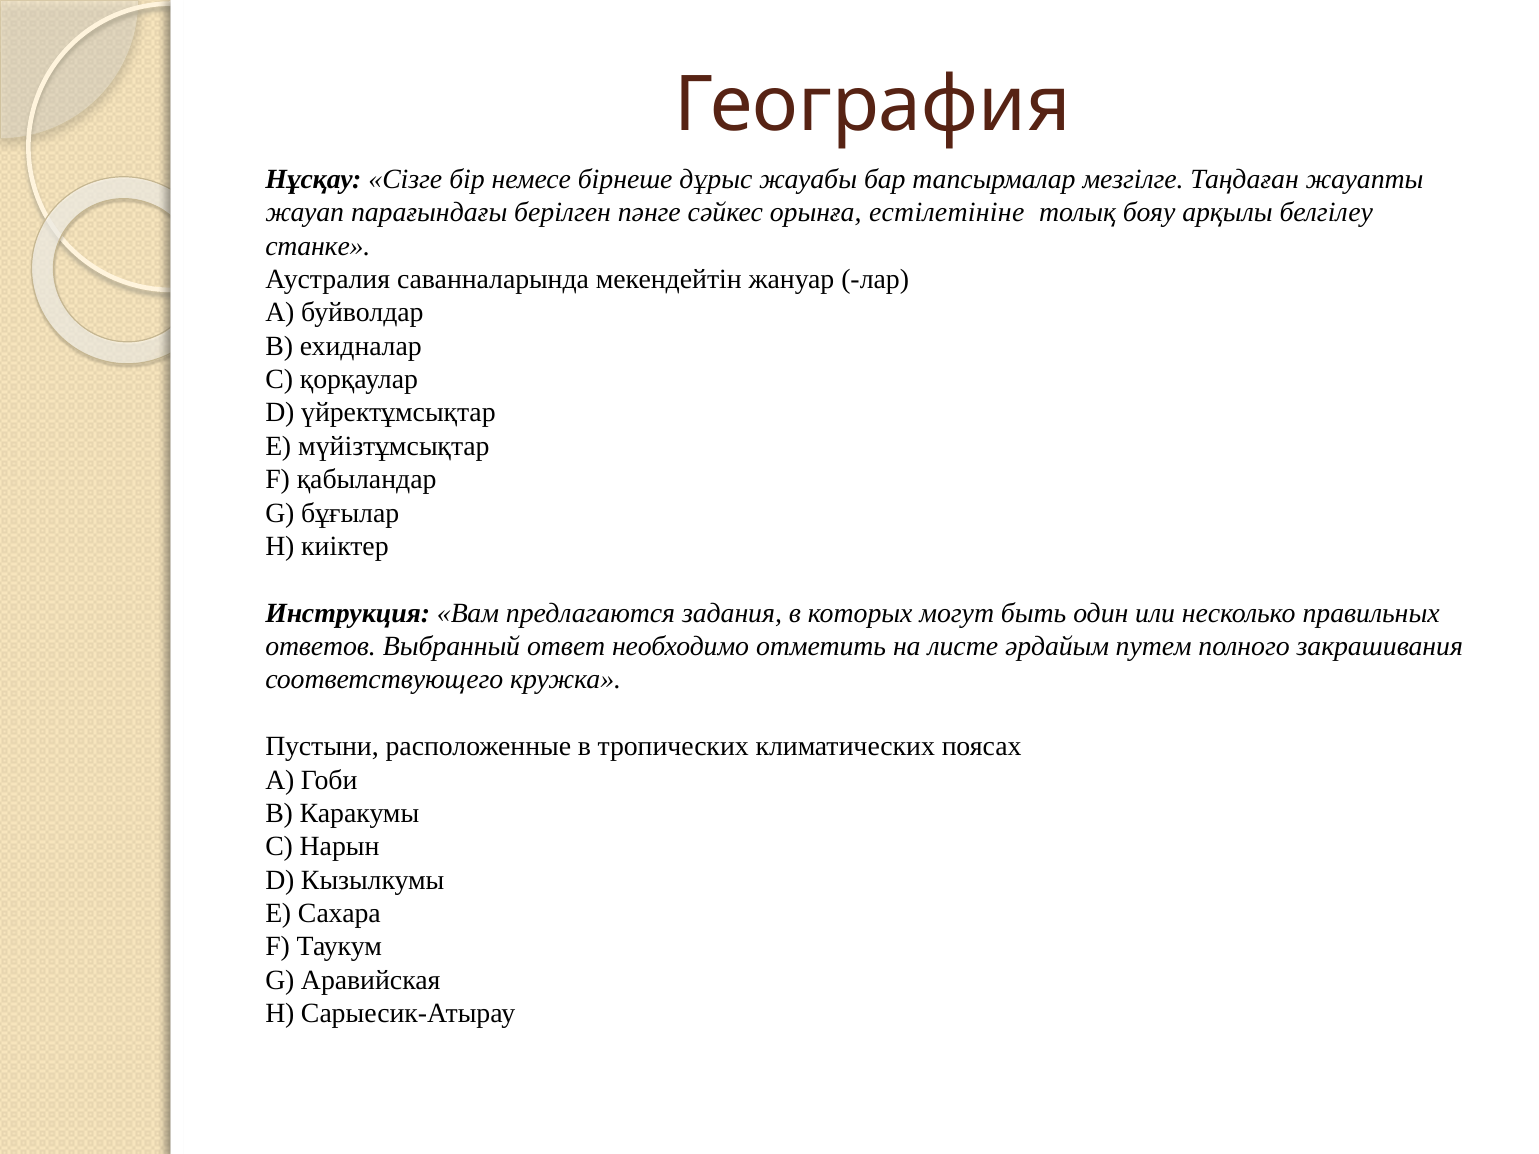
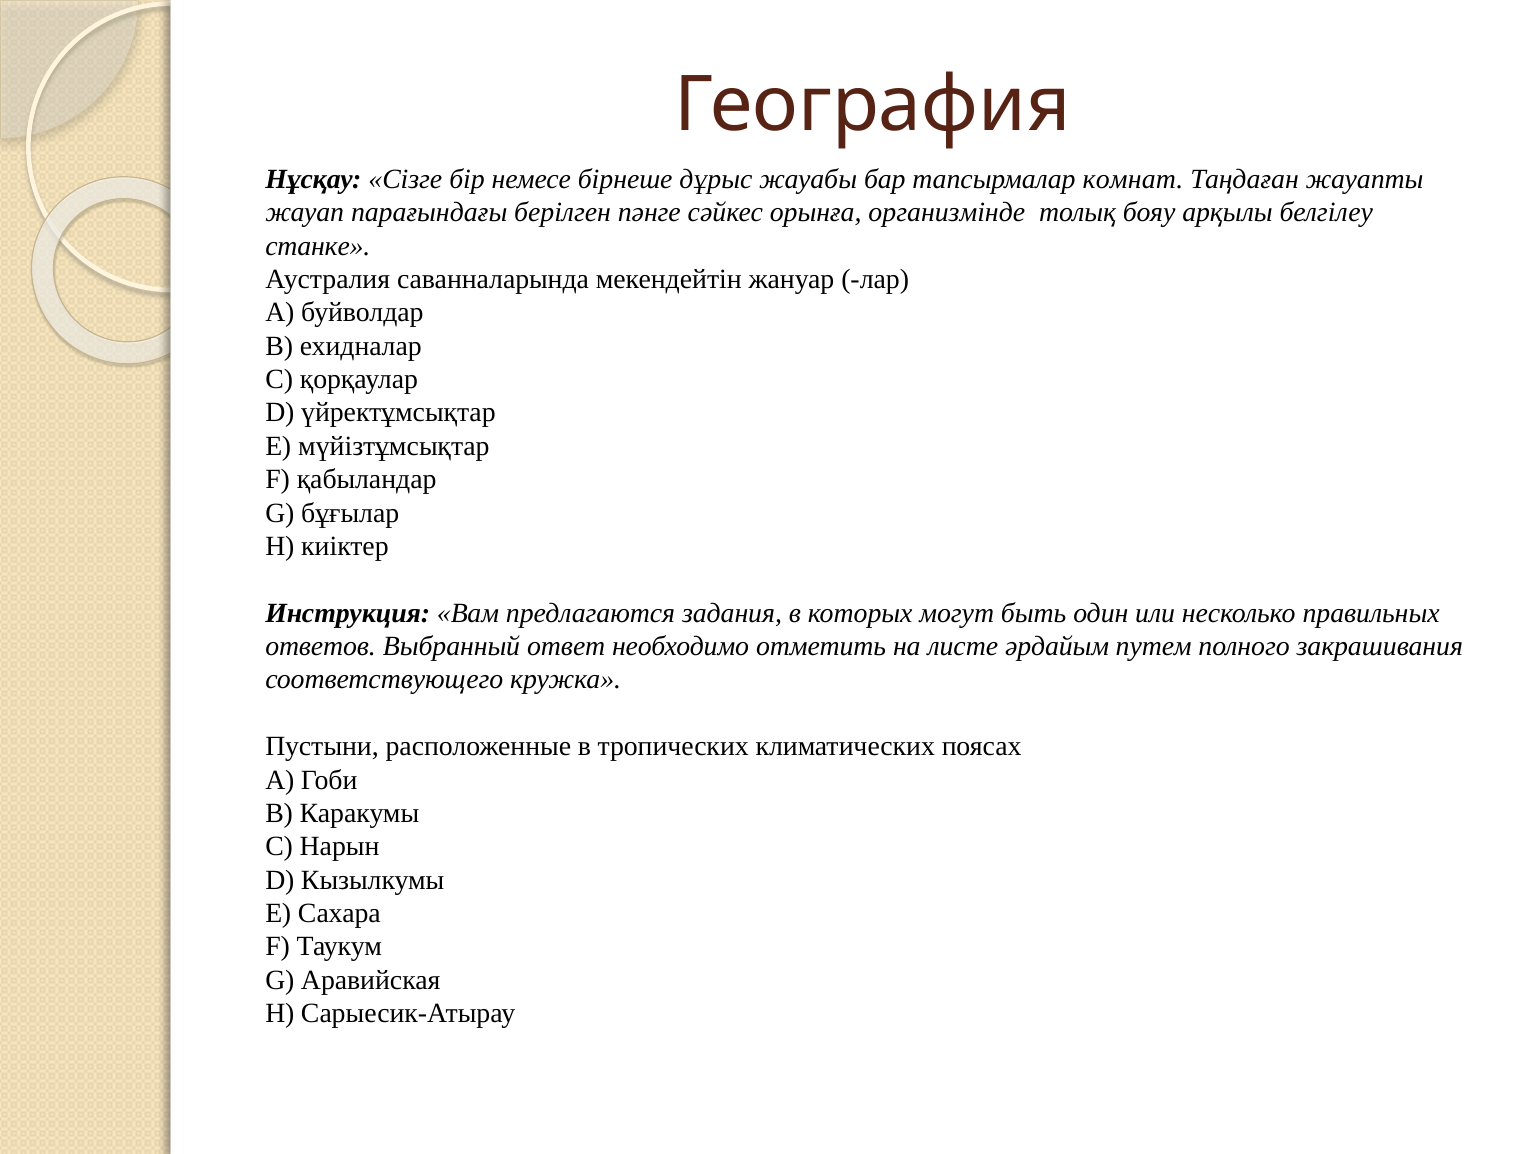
мезгілге: мезгілге -> комнат
естілетініне: естілетініне -> организмінде
